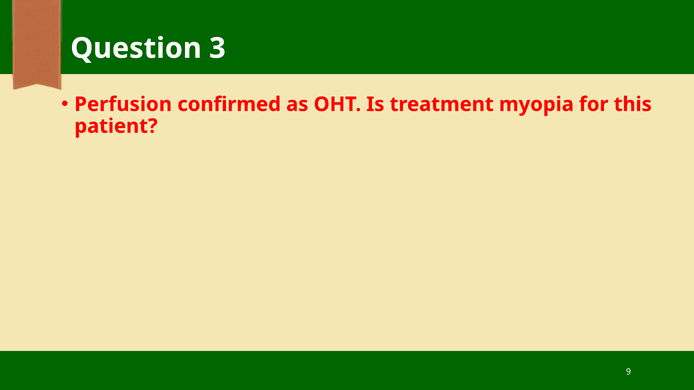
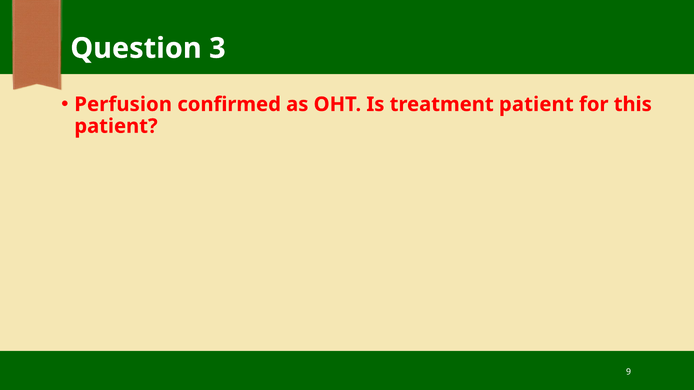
treatment myopia: myopia -> patient
